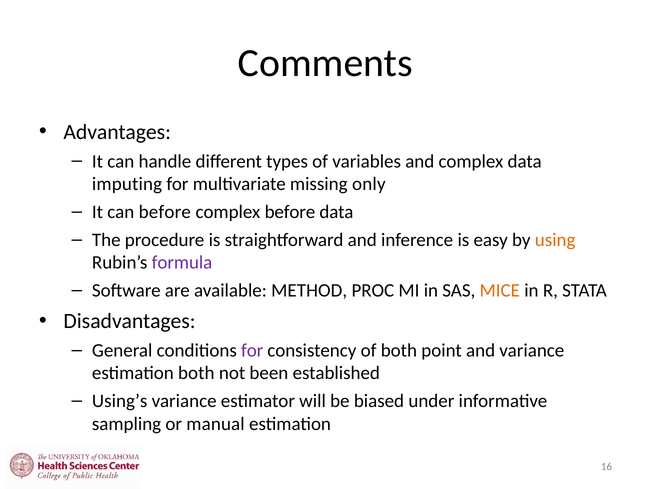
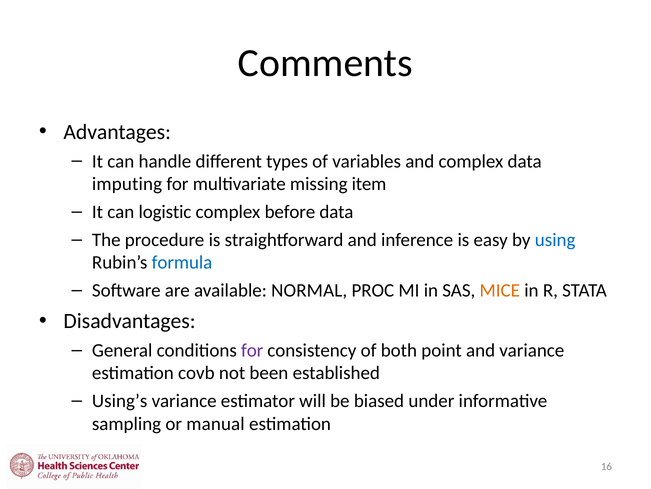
only: only -> item
can before: before -> logistic
using colour: orange -> blue
formula colour: purple -> blue
METHOD: METHOD -> NORMAL
estimation both: both -> covb
